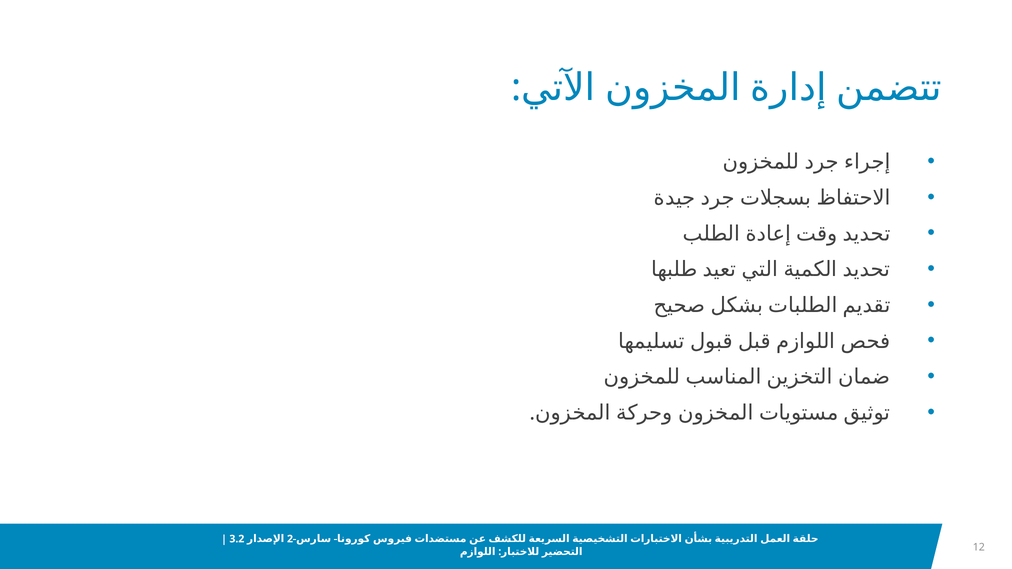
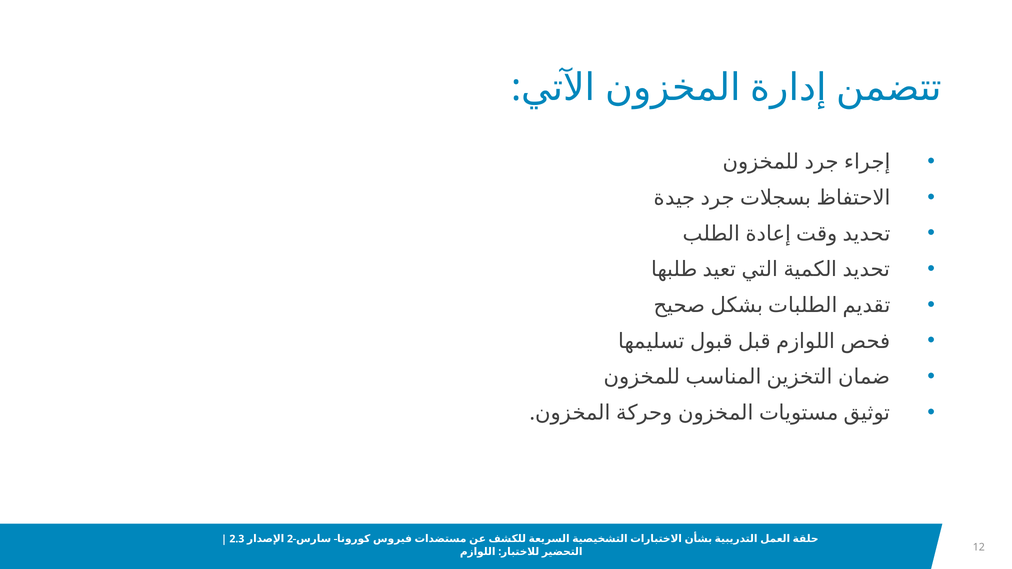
3.2: 3.2 -> 2.3
